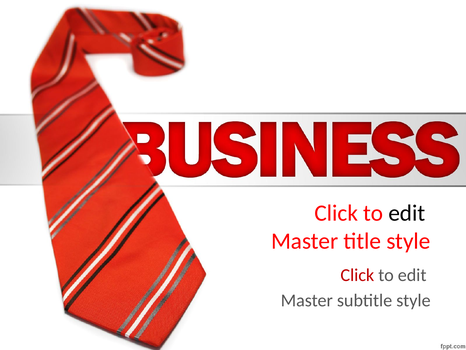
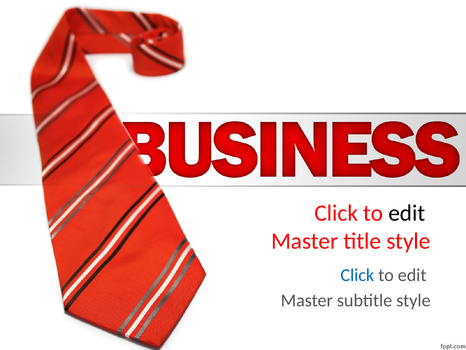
Click at (357, 275) colour: red -> blue
